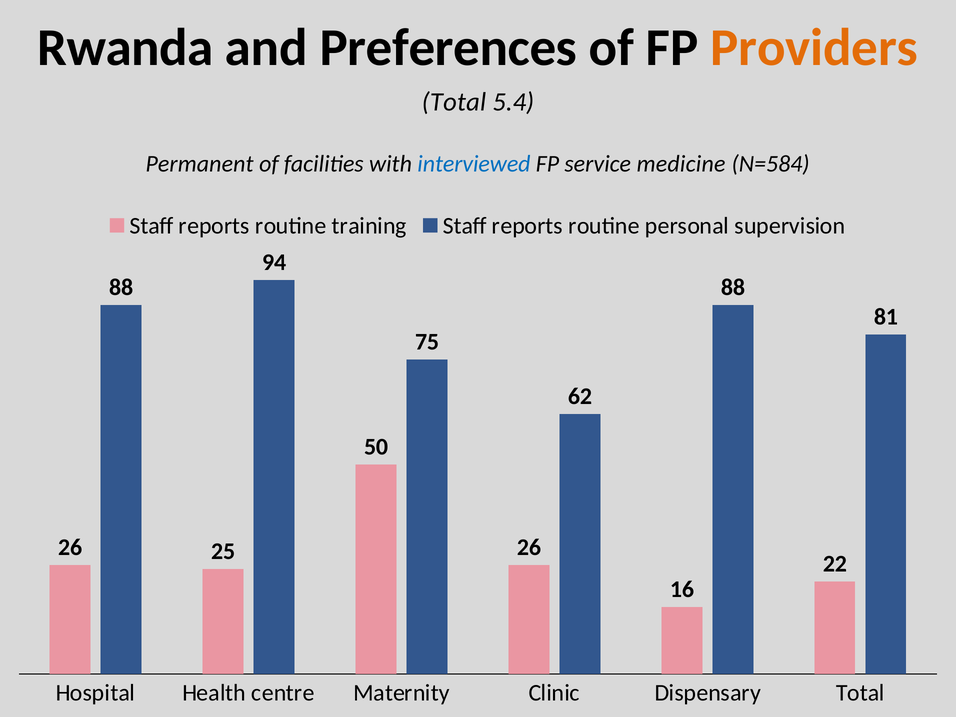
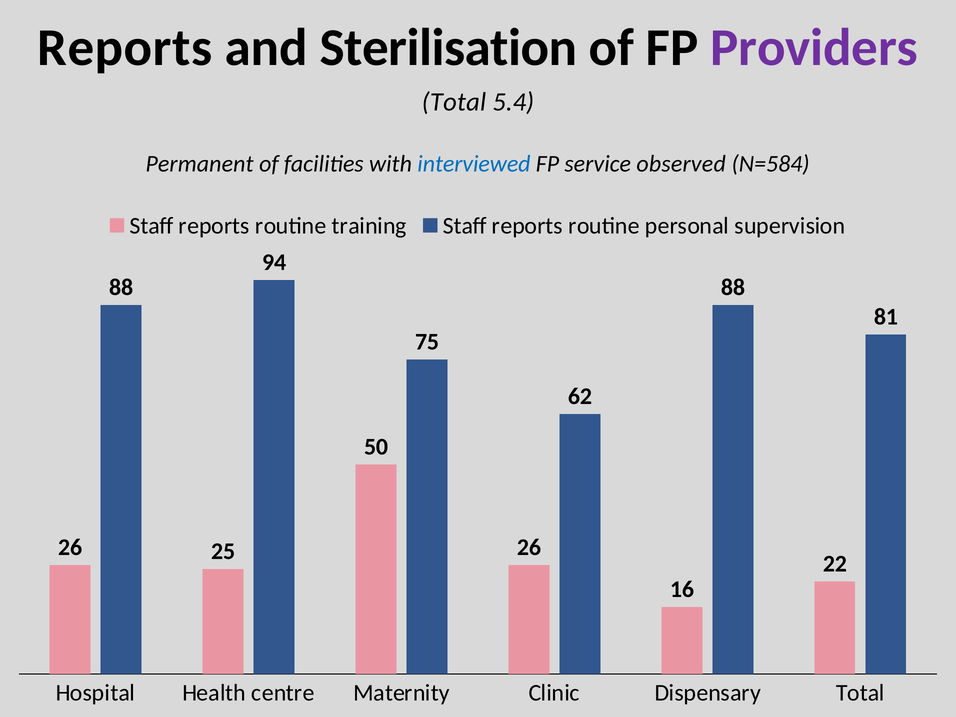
Rwanda at (125, 47): Rwanda -> Reports
Preferences: Preferences -> Sterilisation
Providers colour: orange -> purple
medicine: medicine -> observed
